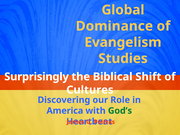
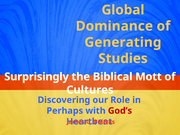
Evangelism: Evangelism -> Generating
Shift: Shift -> Mott
America: America -> Perhaps
God’s colour: green -> red
